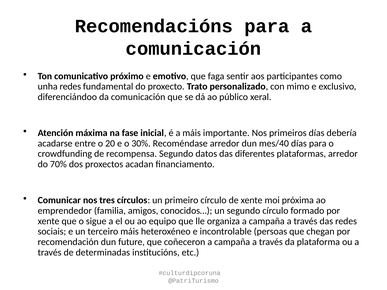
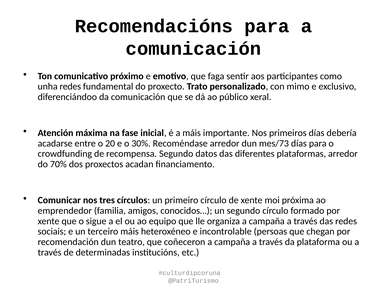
mes/40: mes/40 -> mes/73
future: future -> teatro
